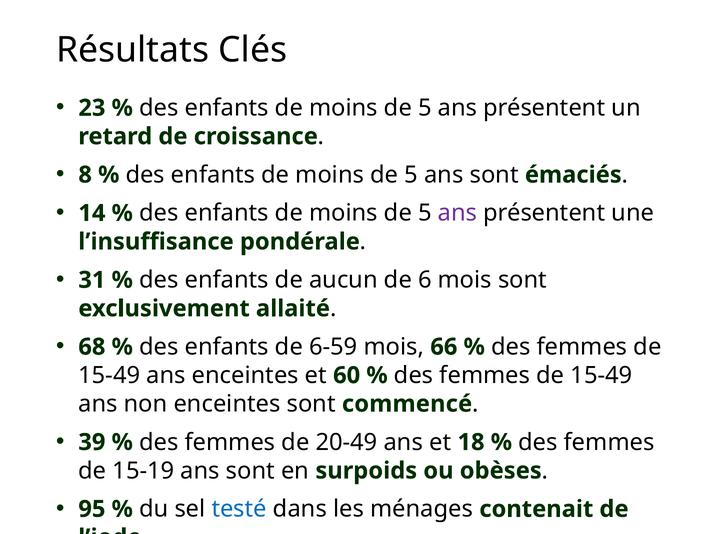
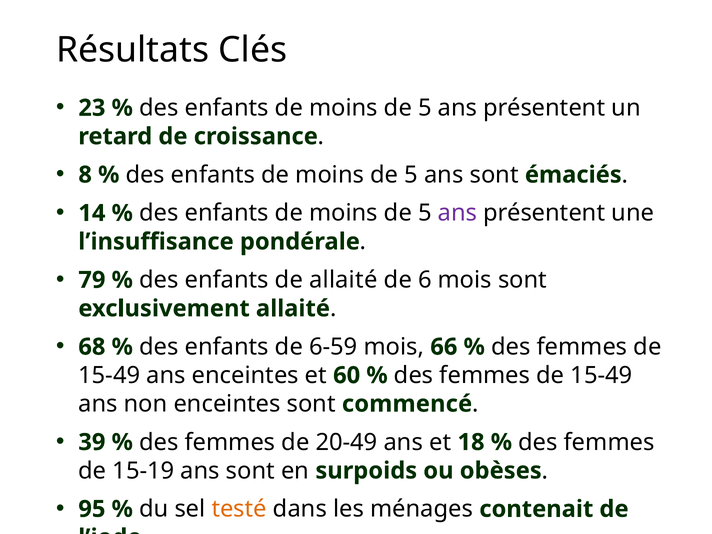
31: 31 -> 79
de aucun: aucun -> allaité
testé colour: blue -> orange
